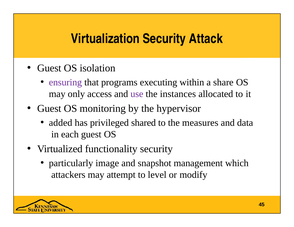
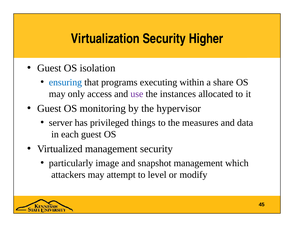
Attack: Attack -> Higher
ensuring colour: purple -> blue
added: added -> server
shared: shared -> things
Virtualized functionality: functionality -> management
